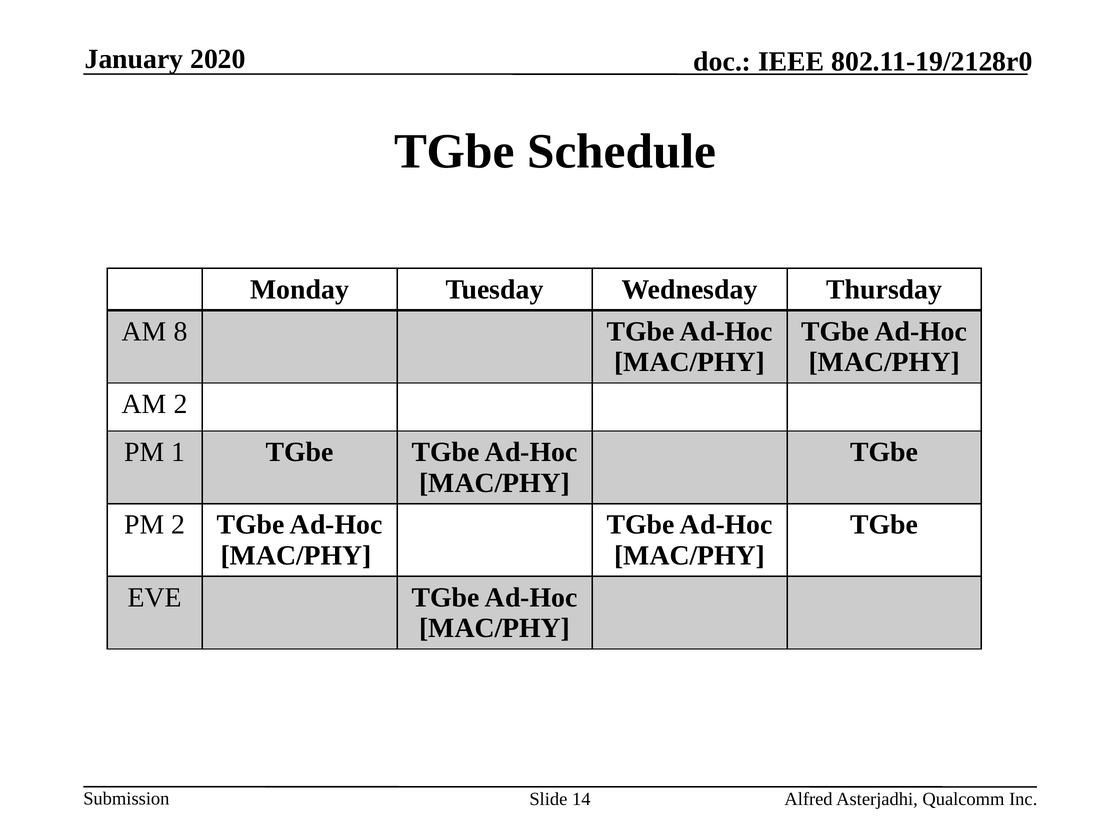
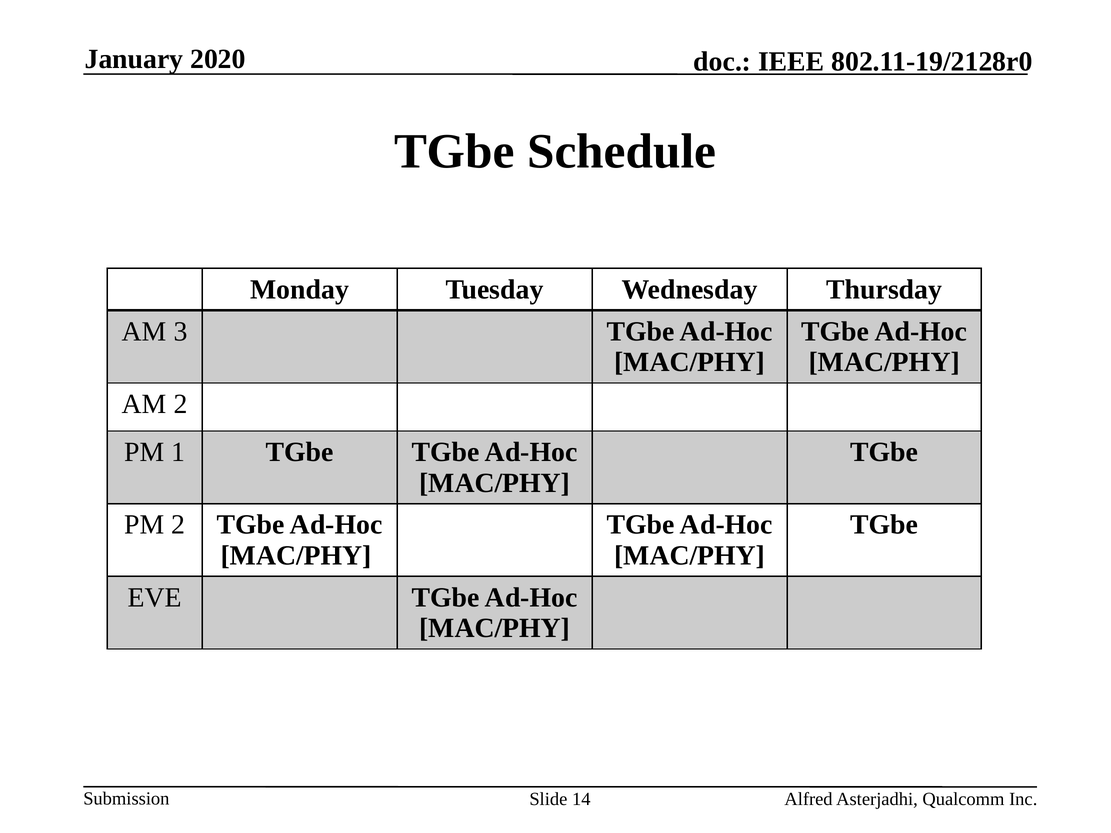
8: 8 -> 3
